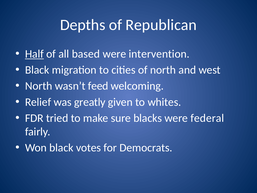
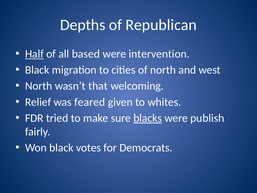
feed: feed -> that
greatly: greatly -> feared
blacks underline: none -> present
federal: federal -> publish
